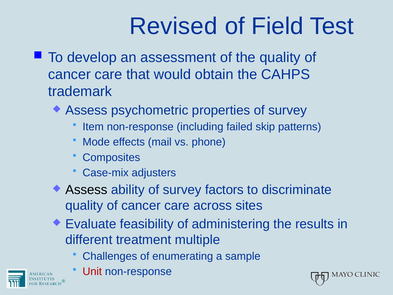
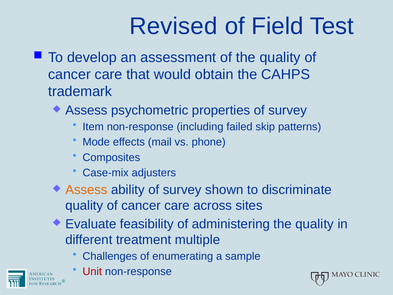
Assess at (86, 190) colour: black -> orange
factors: factors -> shown
administering the results: results -> quality
